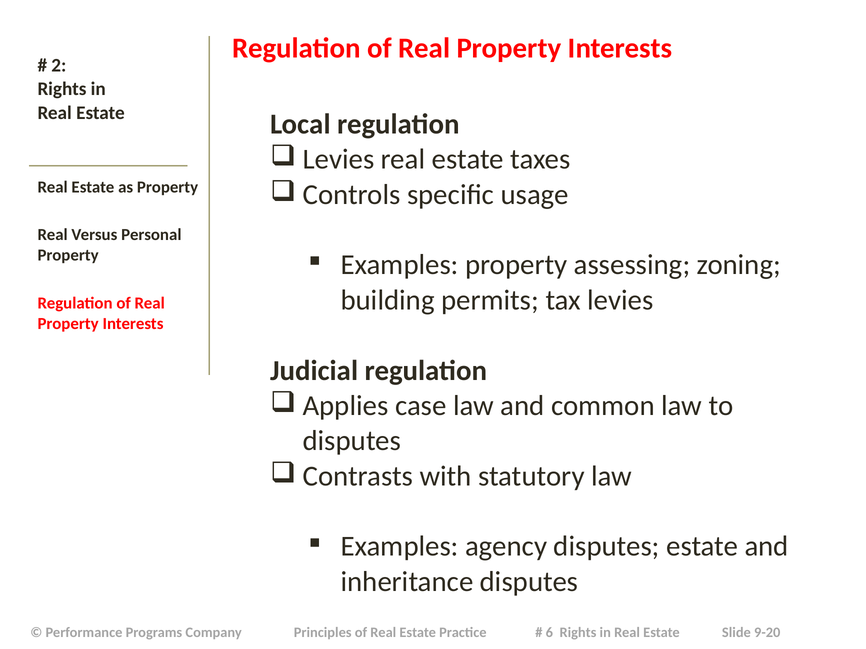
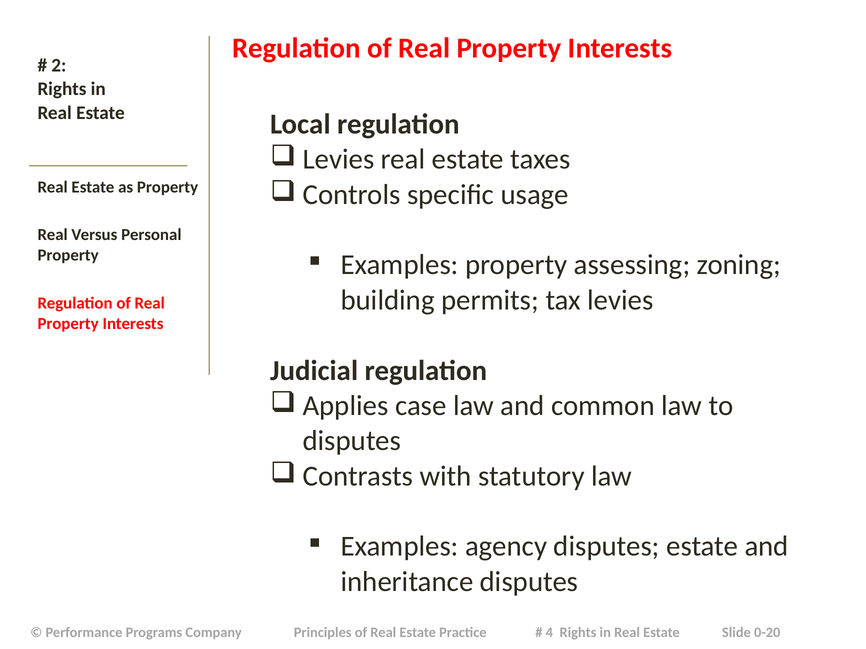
6: 6 -> 4
9-20: 9-20 -> 0-20
